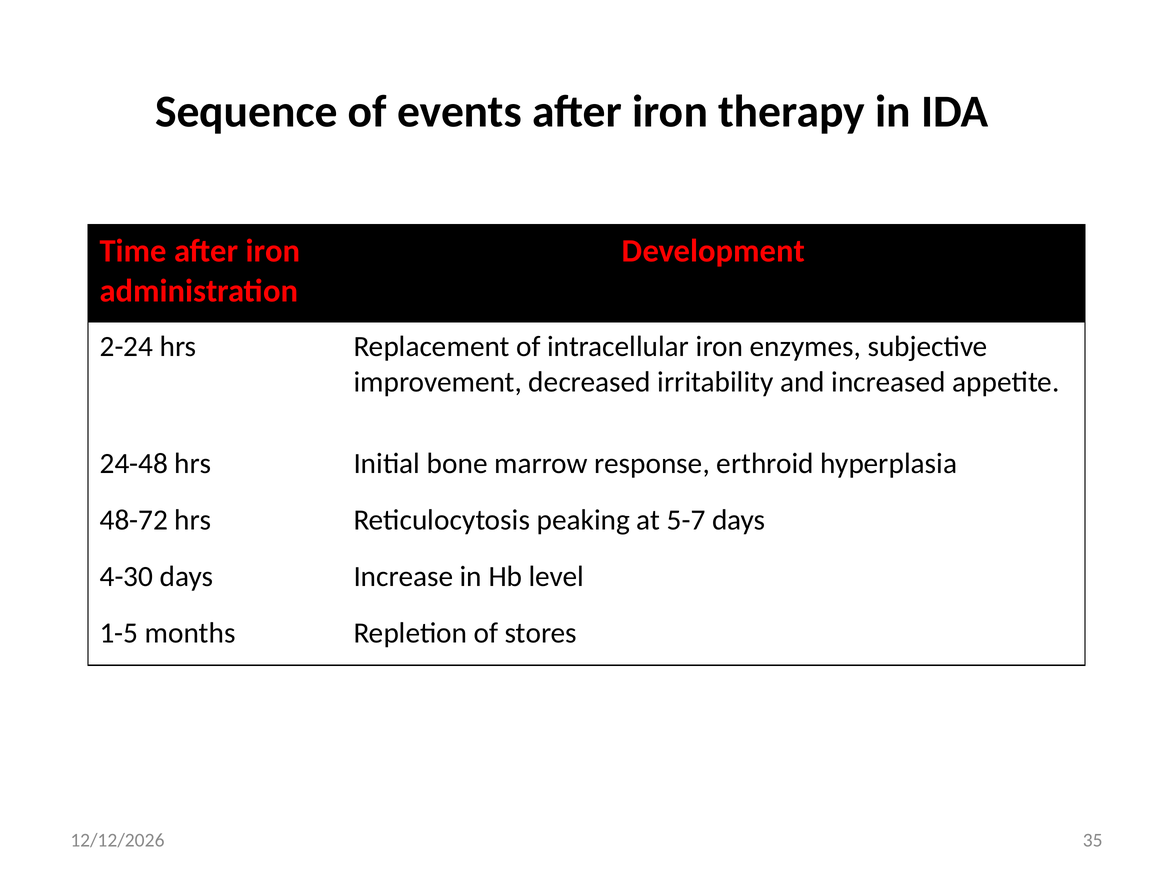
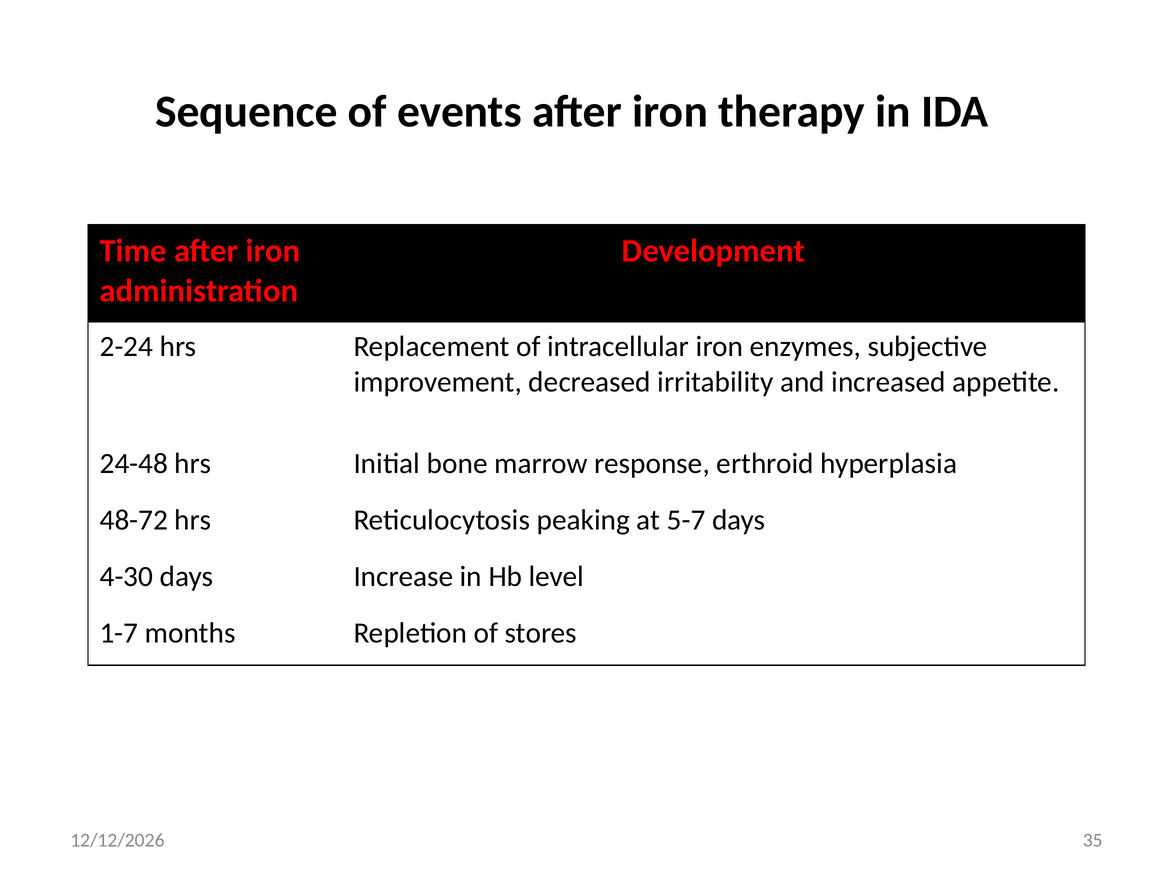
1-5: 1-5 -> 1-7
